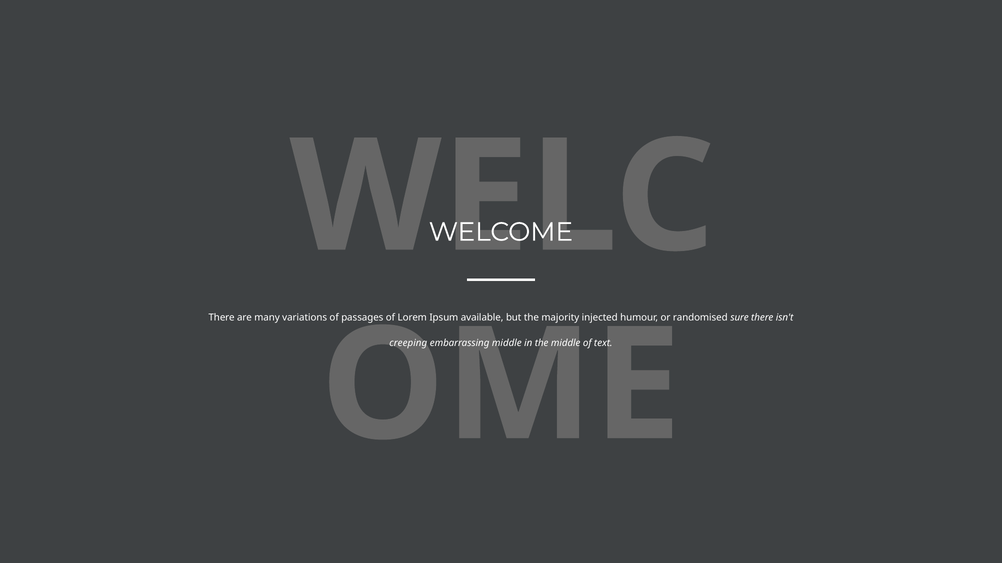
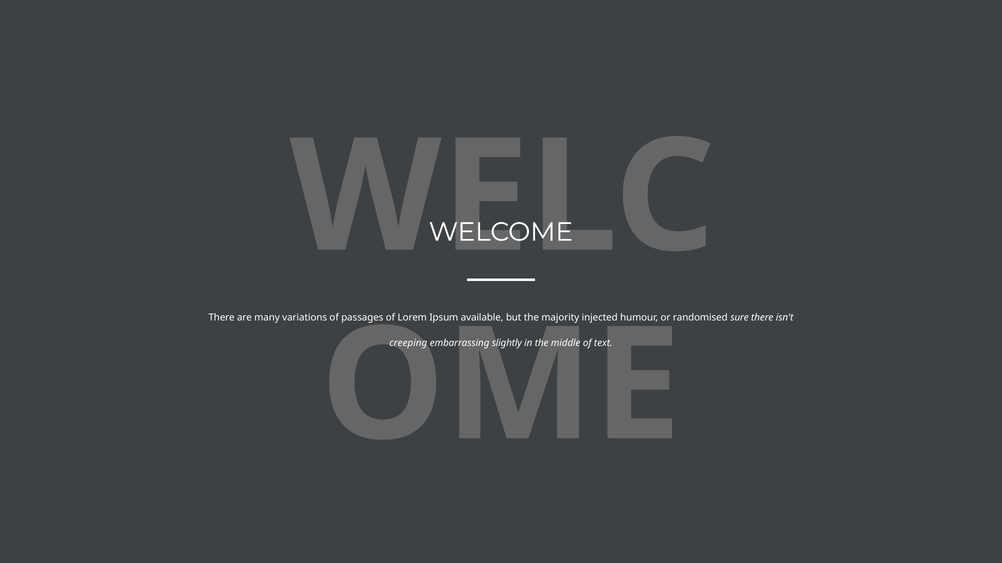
embarrassing middle: middle -> slightly
